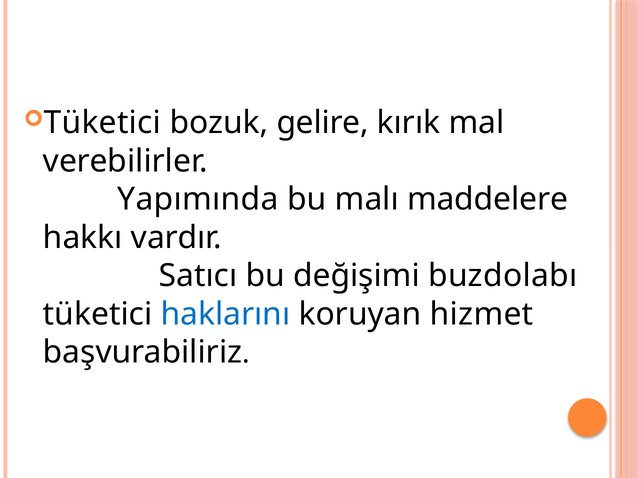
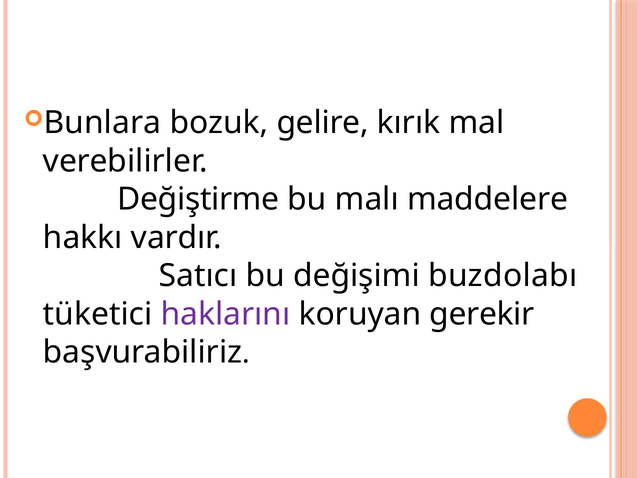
Tüketici at (102, 123): Tüketici -> Bunlara
Yapımında: Yapımında -> Değiştirme
haklarını colour: blue -> purple
hizmet: hizmet -> gerekir
